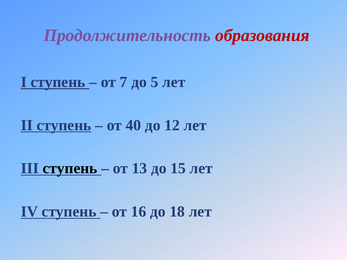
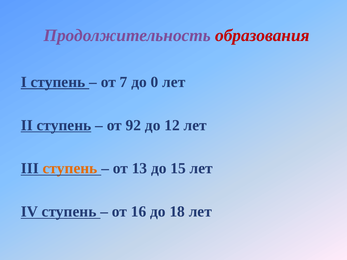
5: 5 -> 0
40: 40 -> 92
ступень at (70, 169) colour: black -> orange
